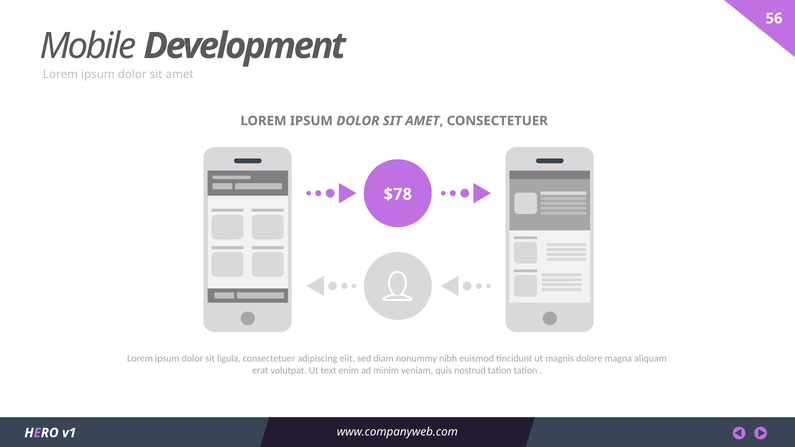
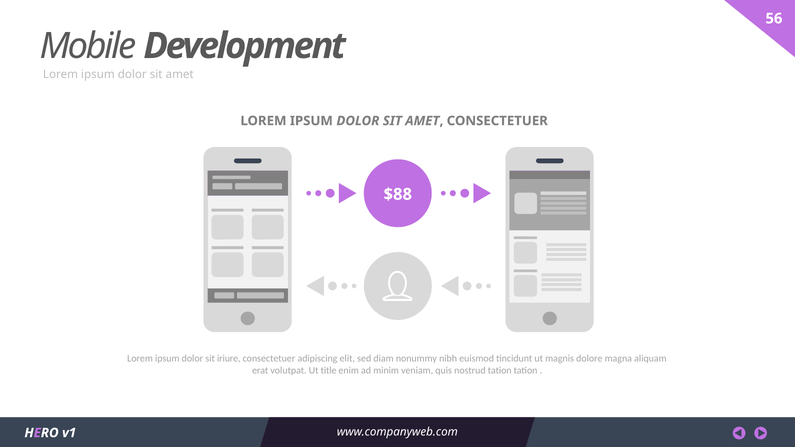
$78: $78 -> $88
ligula: ligula -> iriure
text: text -> title
